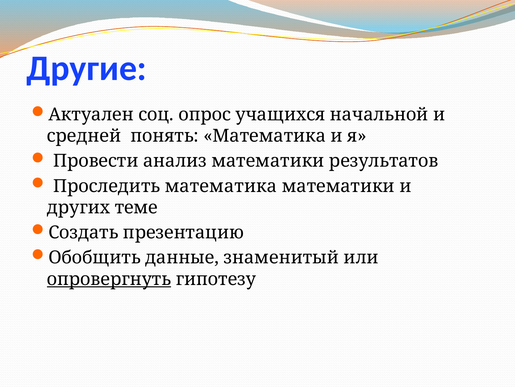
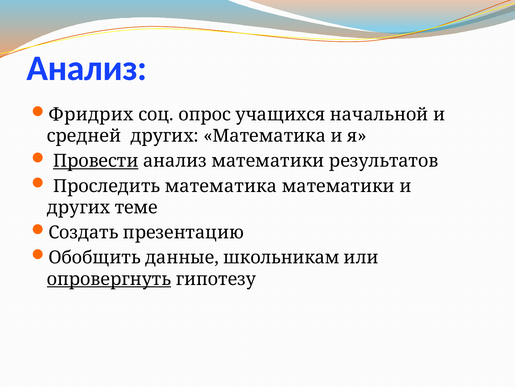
Другие at (87, 68): Другие -> Анализ
Актуален: Актуален -> Фридрих
средней понять: понять -> других
Провести underline: none -> present
знаменитый: знаменитый -> школьникам
